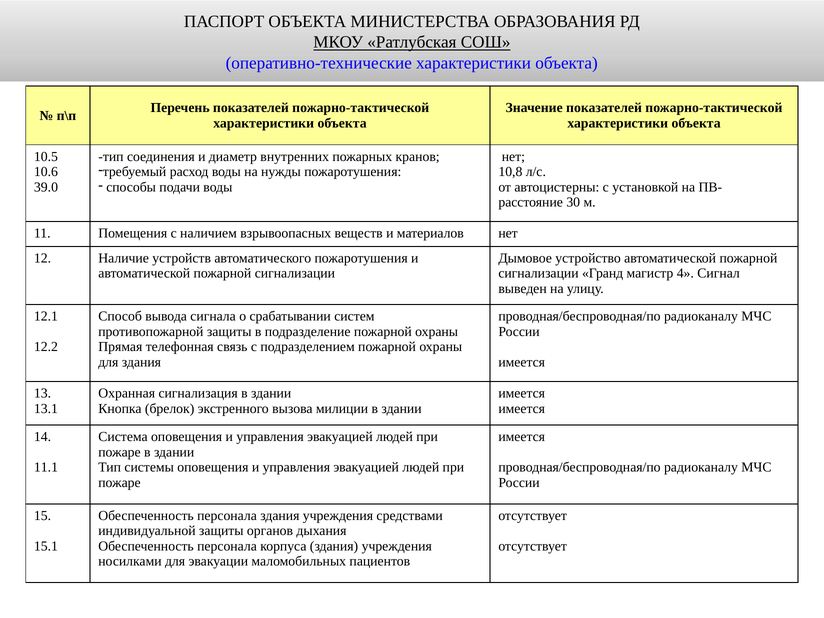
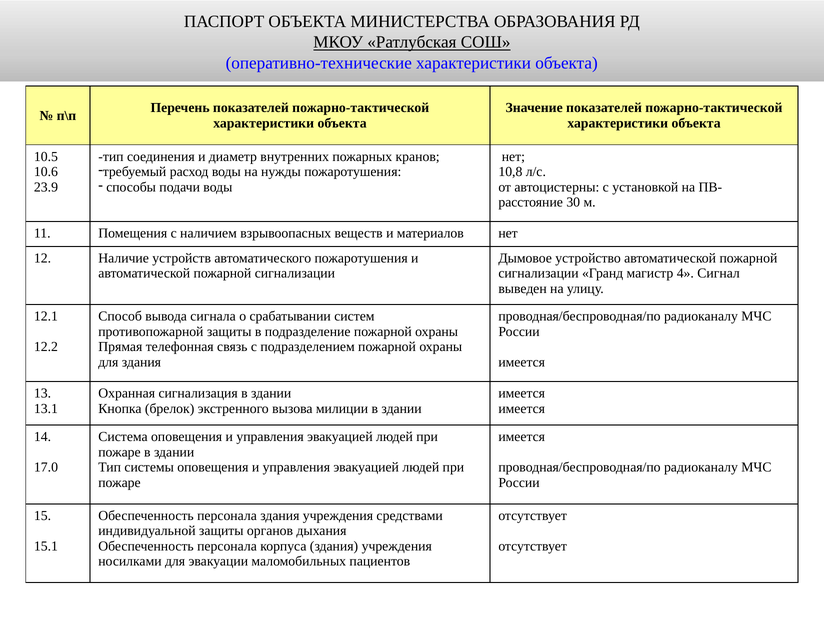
39.0: 39.0 -> 23.9
11.1: 11.1 -> 17.0
